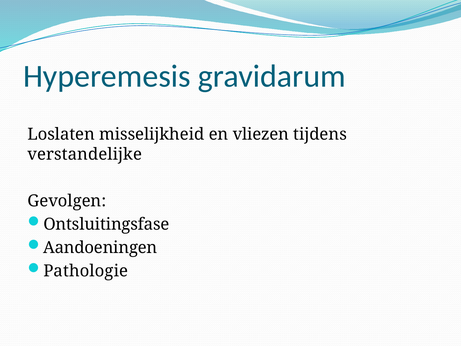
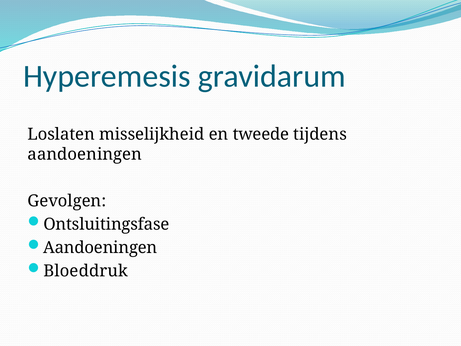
vliezen: vliezen -> tweede
verstandelijke at (85, 154): verstandelijke -> aandoeningen
Pathologie: Pathologie -> Bloeddruk
